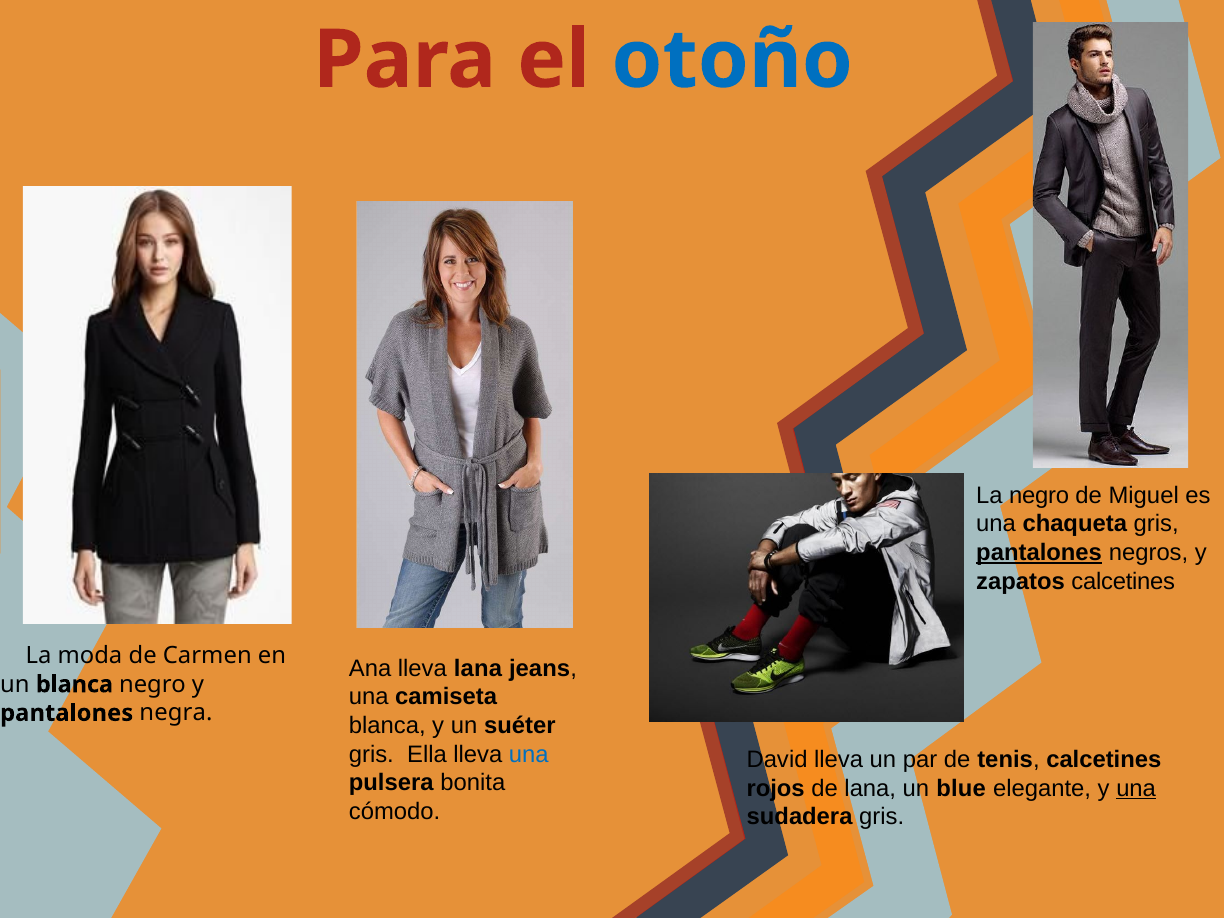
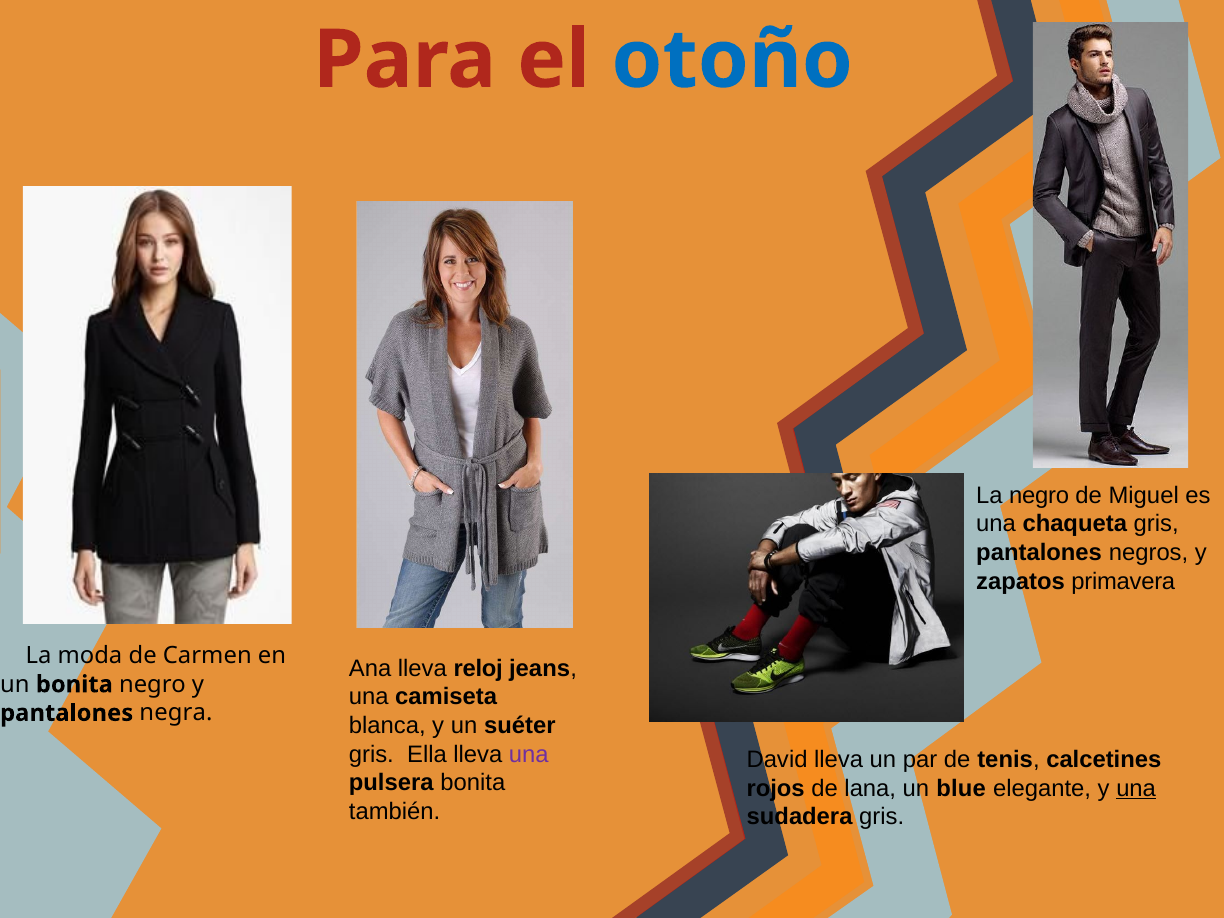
pantalones at (1039, 553) underline: present -> none
zapatos calcetines: calcetines -> primavera
lleva lana: lana -> reloj
un blanca: blanca -> bonita
una at (529, 754) colour: blue -> purple
cómodo: cómodo -> también
